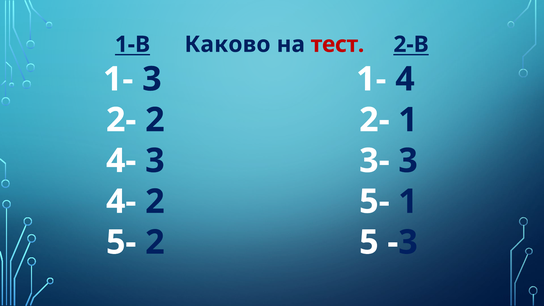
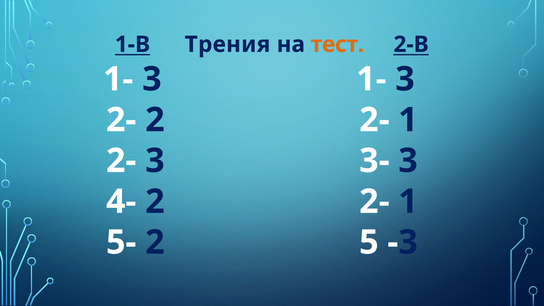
Каково: Каково -> Трения
тест colour: red -> orange
3 1- 4: 4 -> 3
4- at (121, 161): 4- -> 2-
4- 2 5-: 5- -> 2-
